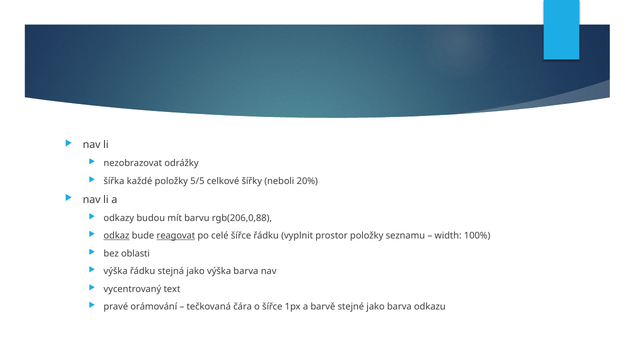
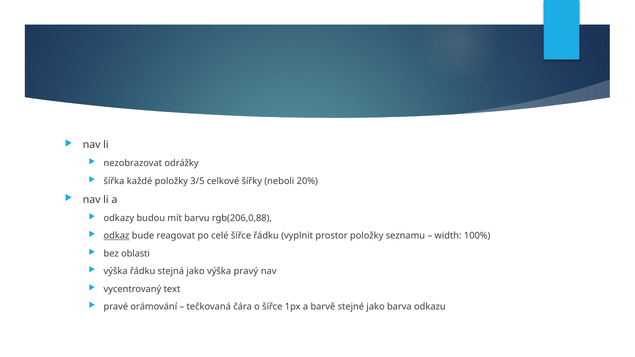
5/5: 5/5 -> 3/5
reagovat underline: present -> none
výška barva: barva -> pravý
